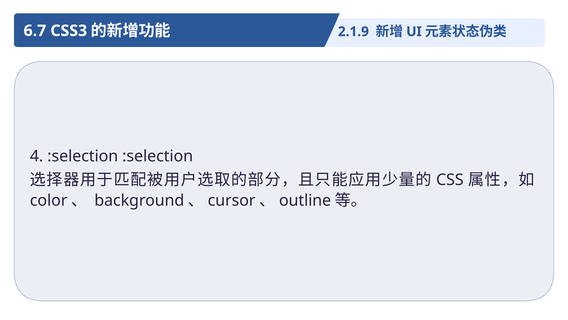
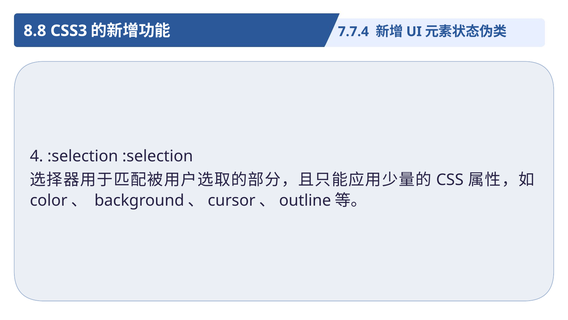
6.7: 6.7 -> 8.8
2.1.9: 2.1.9 -> 7.7.4
